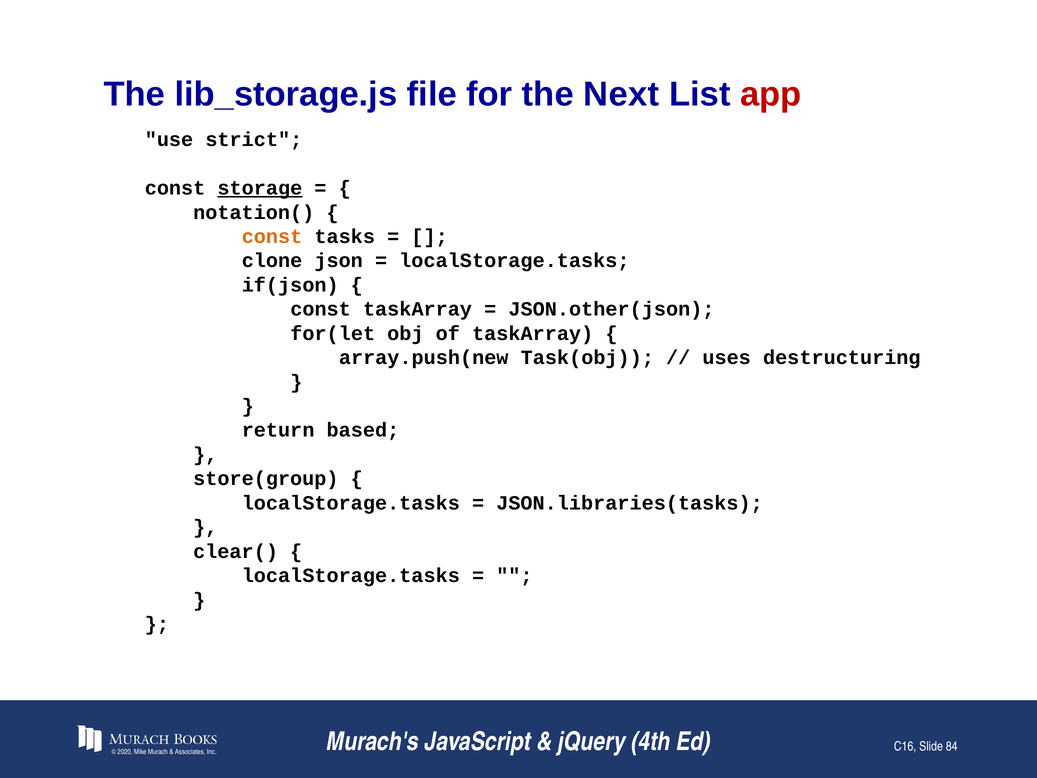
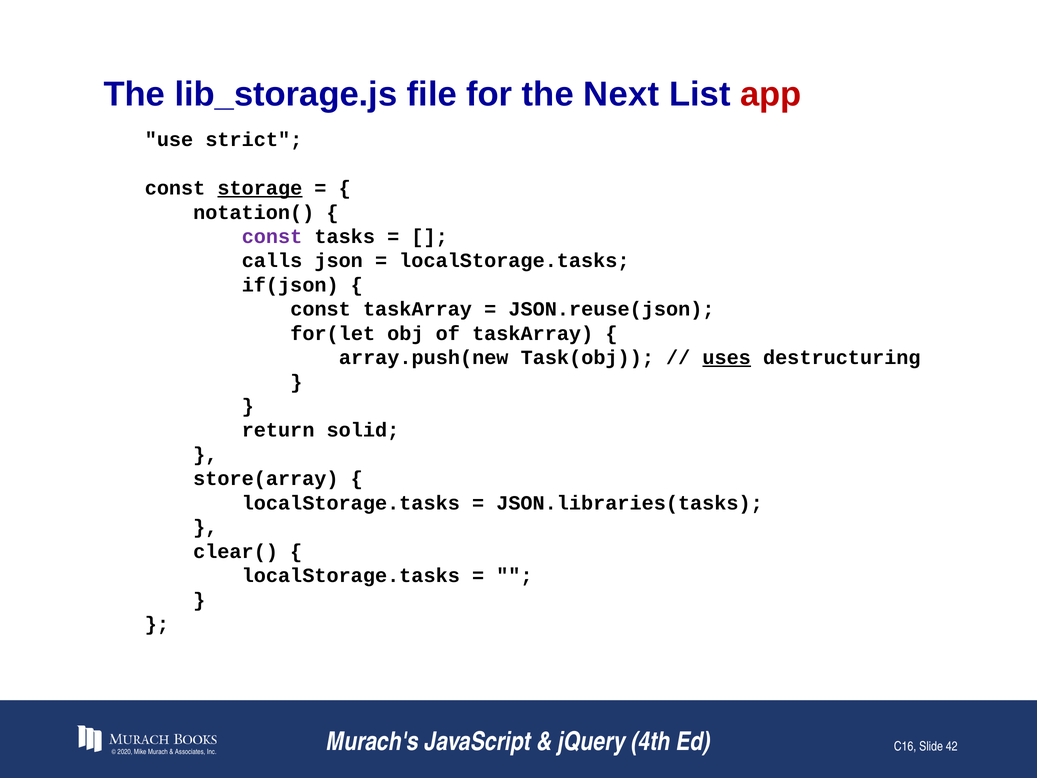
const at (272, 237) colour: orange -> purple
clone: clone -> calls
JSON.other(json: JSON.other(json -> JSON.reuse(json
uses underline: none -> present
based: based -> solid
store(group: store(group -> store(array
84: 84 -> 42
